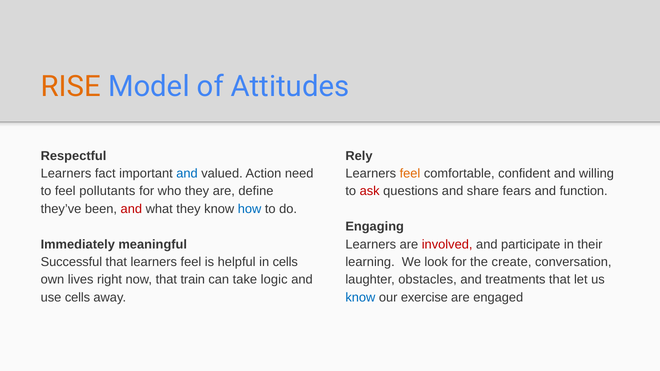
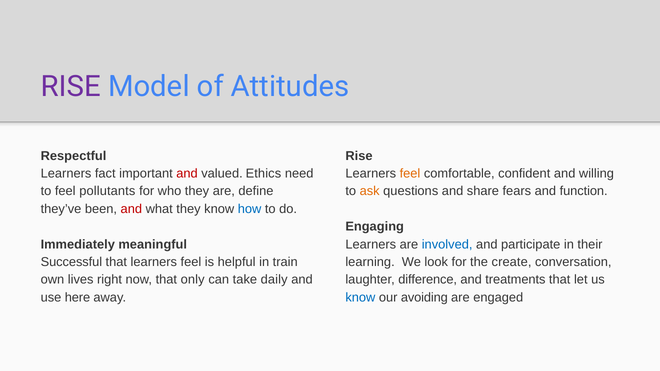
RISE at (71, 87) colour: orange -> purple
Rely at (359, 156): Rely -> Rise
and at (187, 174) colour: blue -> red
Action: Action -> Ethics
ask colour: red -> orange
involved colour: red -> blue
in cells: cells -> train
train: train -> only
logic: logic -> daily
obstacles: obstacles -> difference
use cells: cells -> here
exercise: exercise -> avoiding
